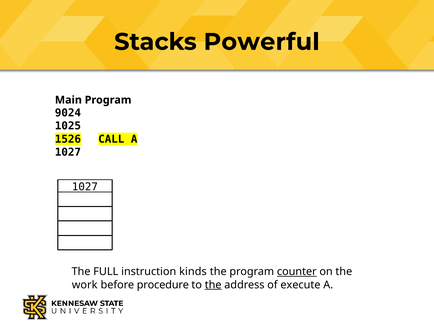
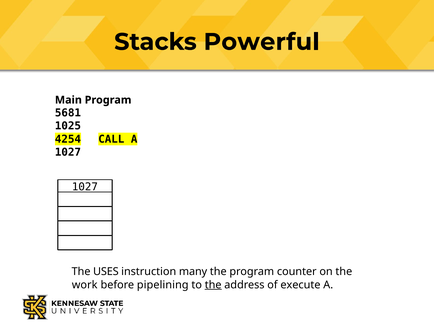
9024: 9024 -> 5681
1526: 1526 -> 4254
FULL: FULL -> USES
kinds: kinds -> many
counter underline: present -> none
procedure: procedure -> pipelining
